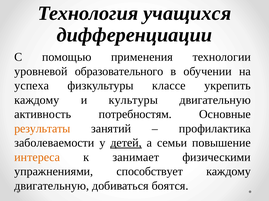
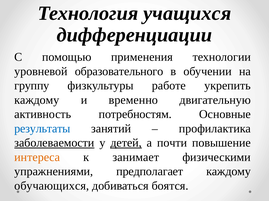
успеха: успеха -> группу
классе: классе -> работе
культуры: культуры -> временно
результаты colour: orange -> blue
заболеваемости underline: none -> present
семьи: семьи -> почти
способствует: способствует -> предполагает
двигательную at (52, 186): двигательную -> обучающихся
